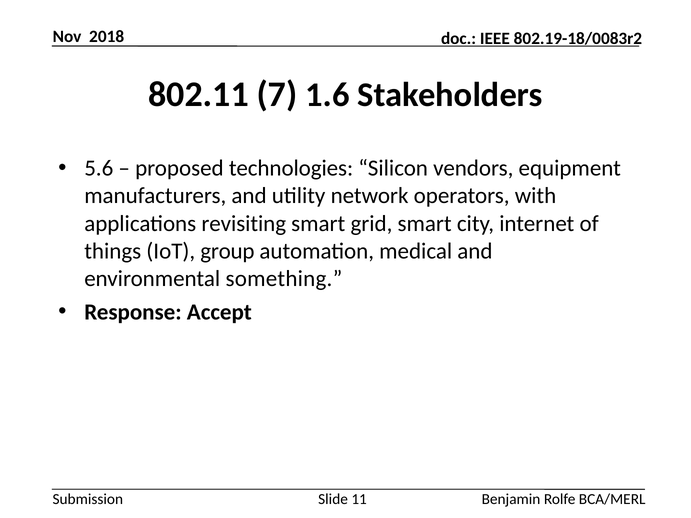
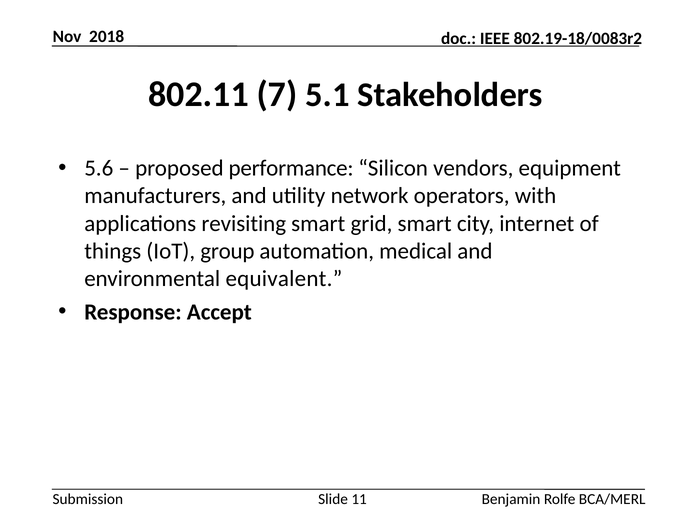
1.6: 1.6 -> 5.1
technologies: technologies -> performance
something: something -> equivalent
